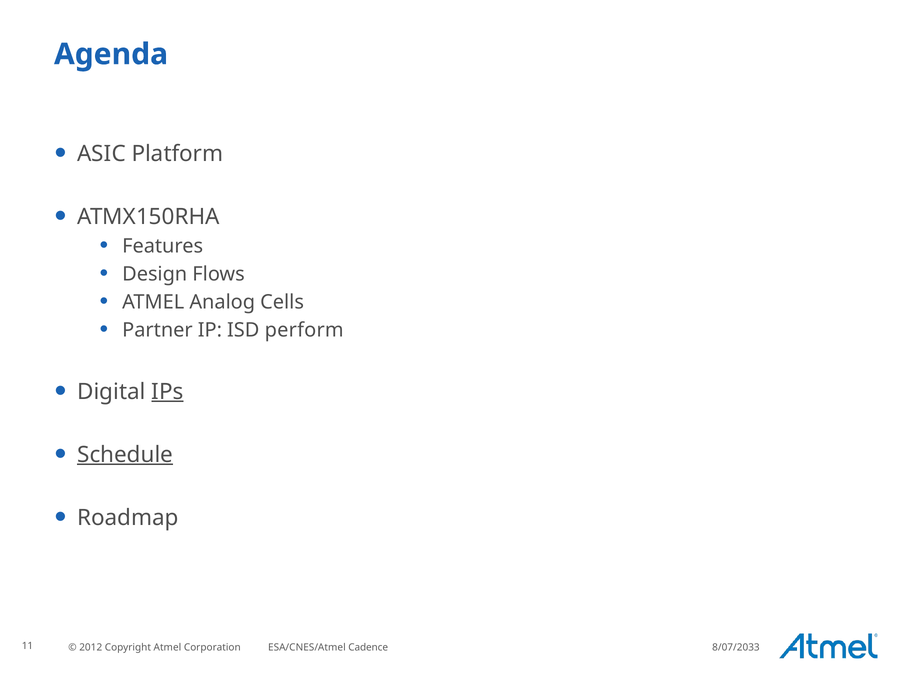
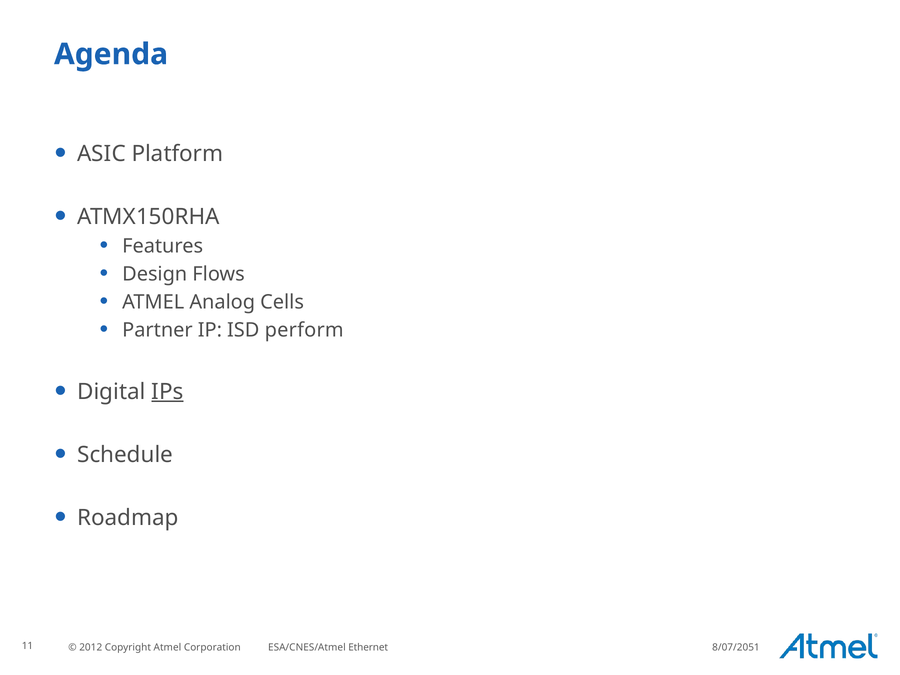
Schedule underline: present -> none
Cadence: Cadence -> Ethernet
8/07/2033: 8/07/2033 -> 8/07/2051
